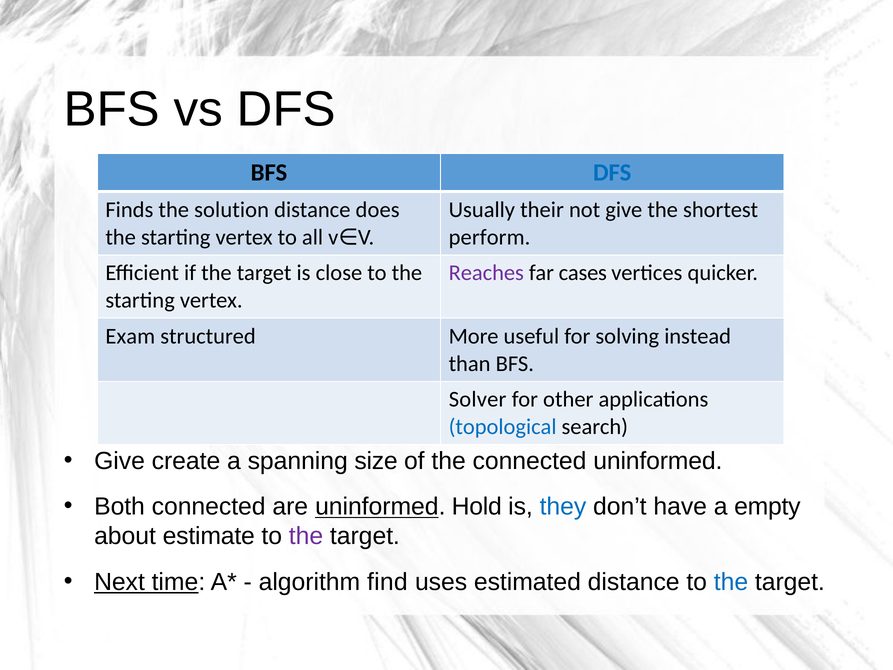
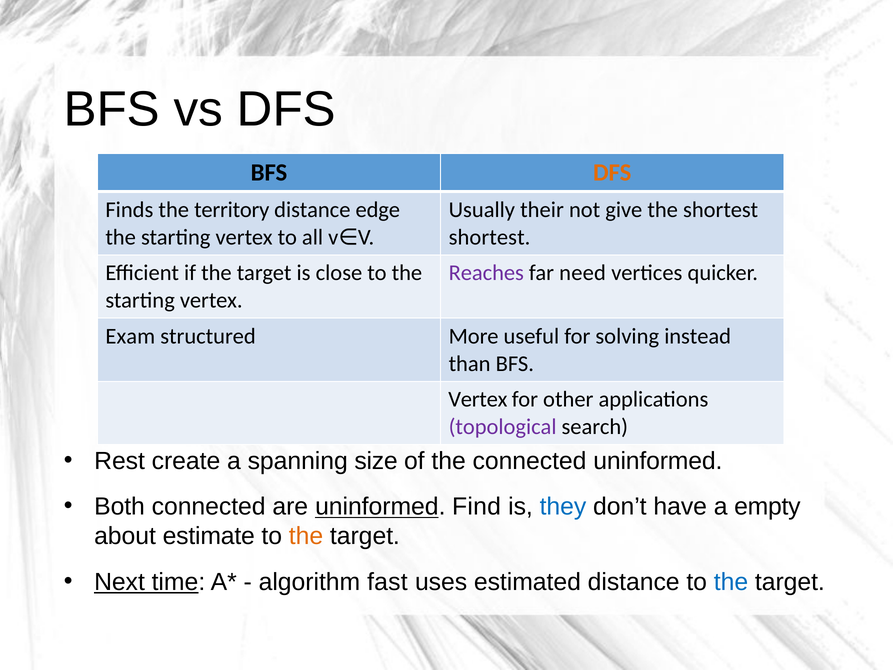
DFS at (612, 173) colour: blue -> orange
solution: solution -> territory
does: does -> edge
perform at (490, 237): perform -> shortest
cases: cases -> need
Solver at (478, 399): Solver -> Vertex
topological colour: blue -> purple
Give at (120, 461): Give -> Rest
Hold: Hold -> Find
the at (306, 536) colour: purple -> orange
find: find -> fast
